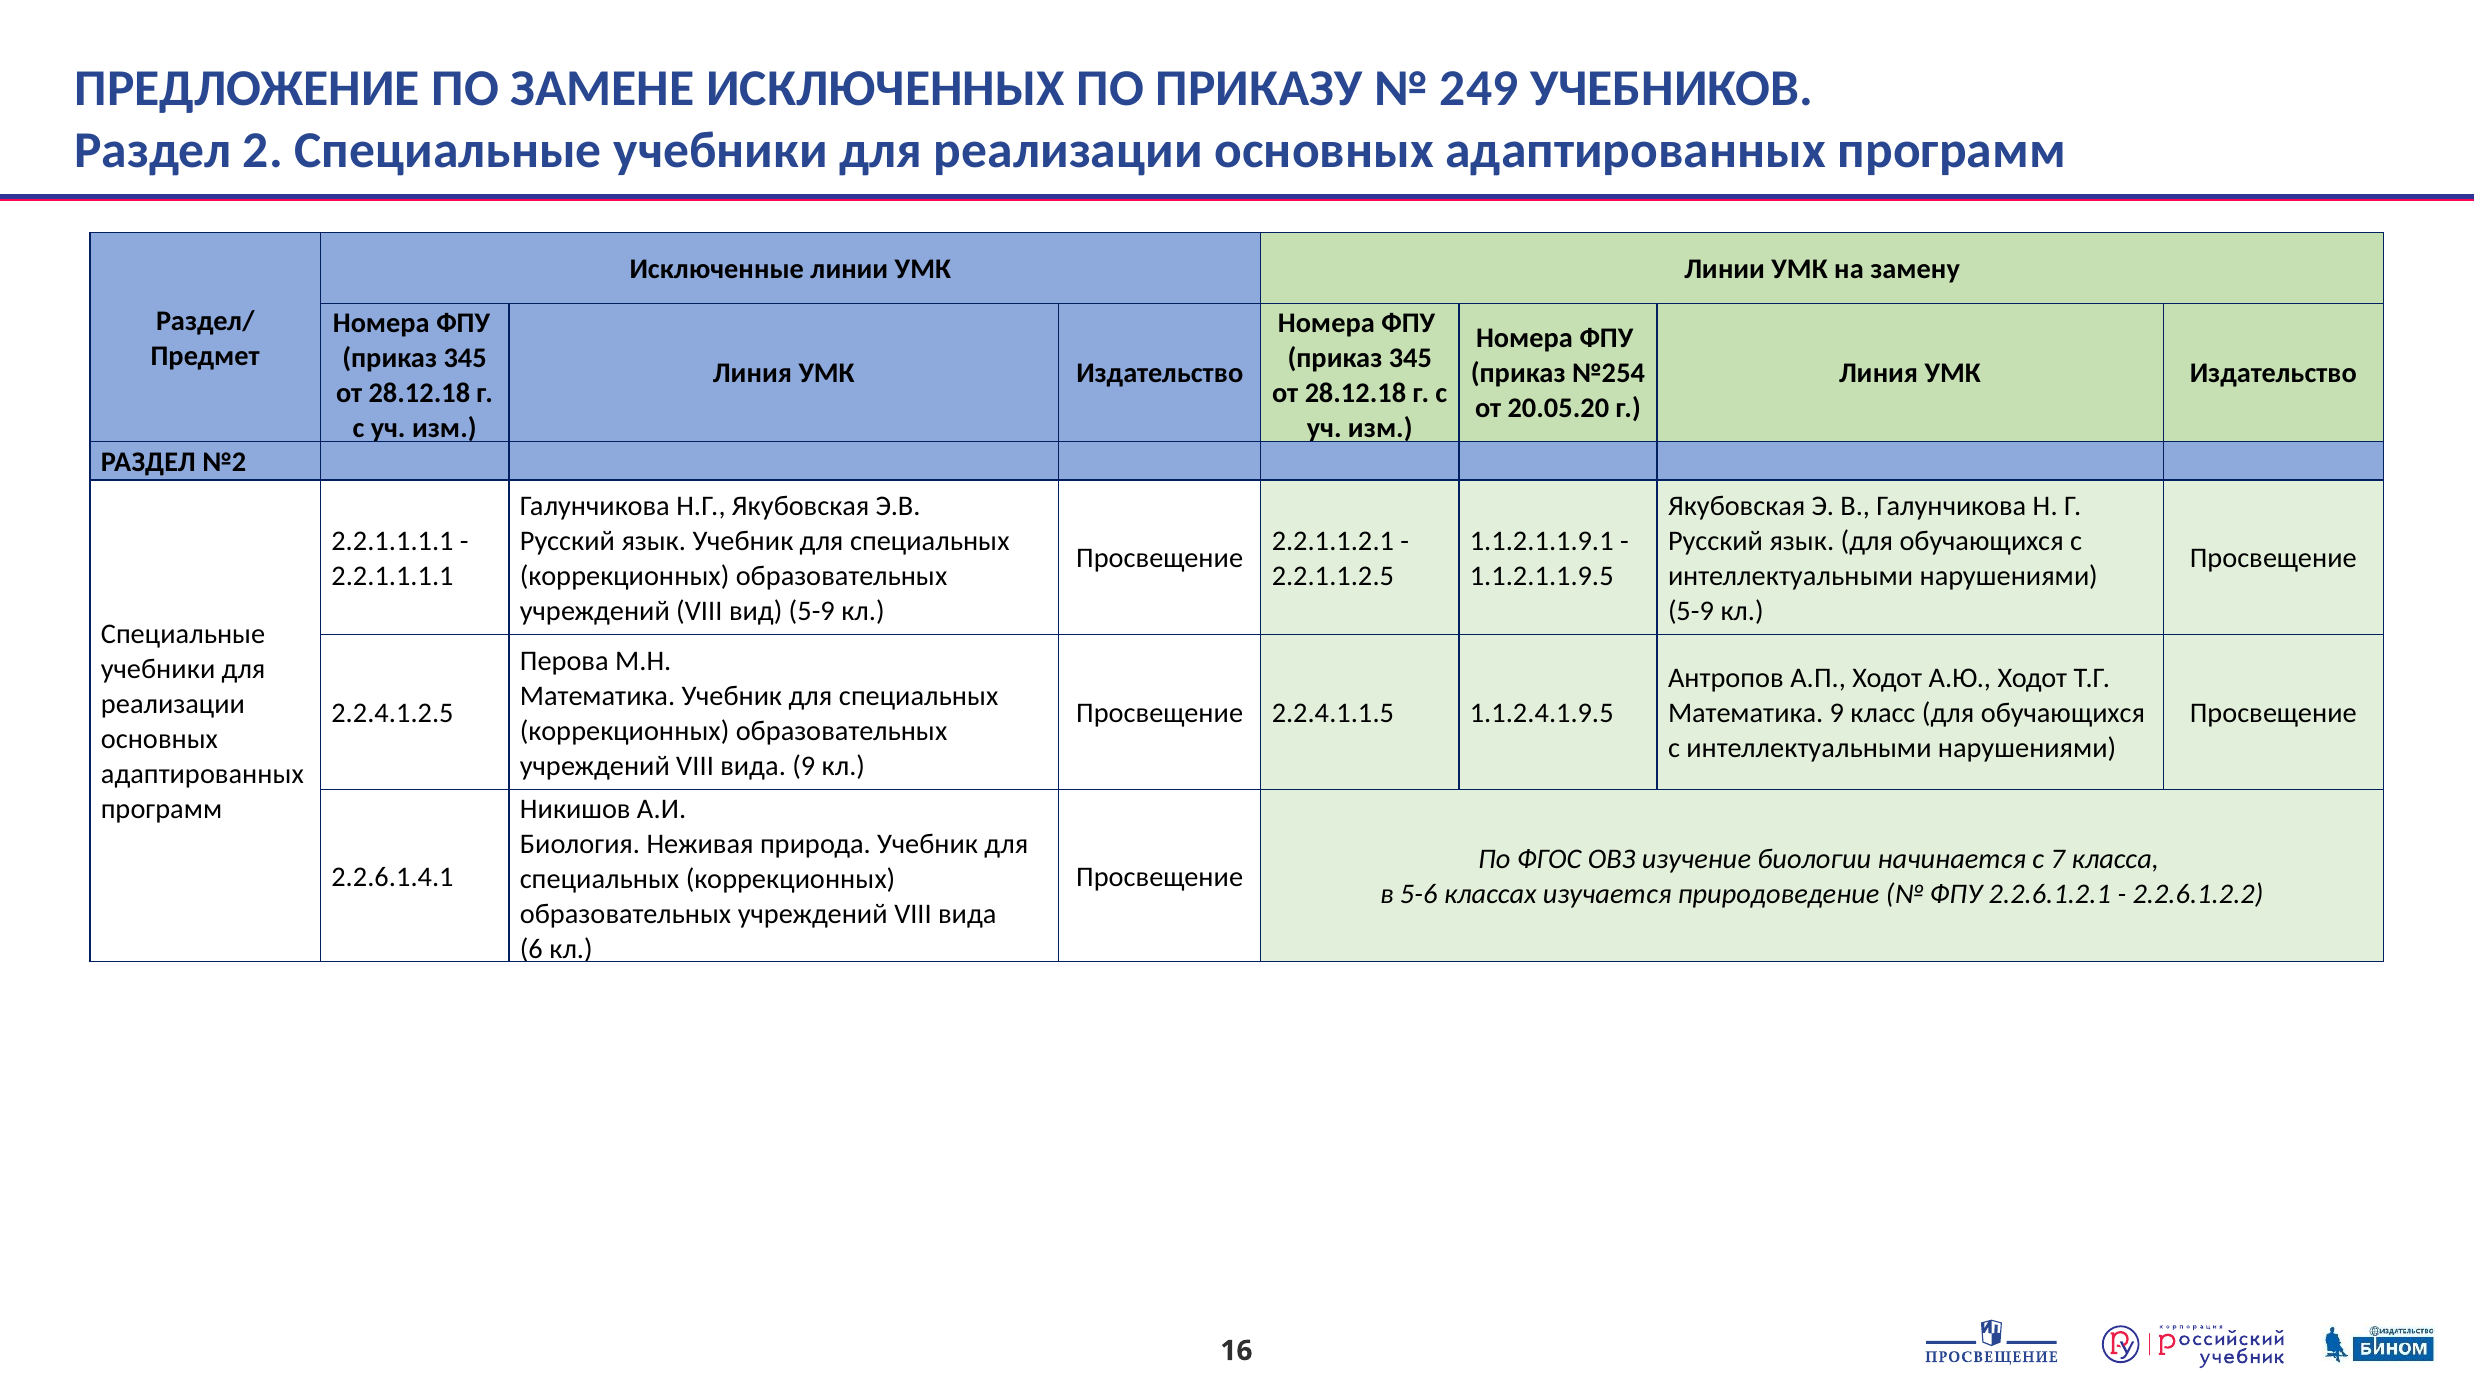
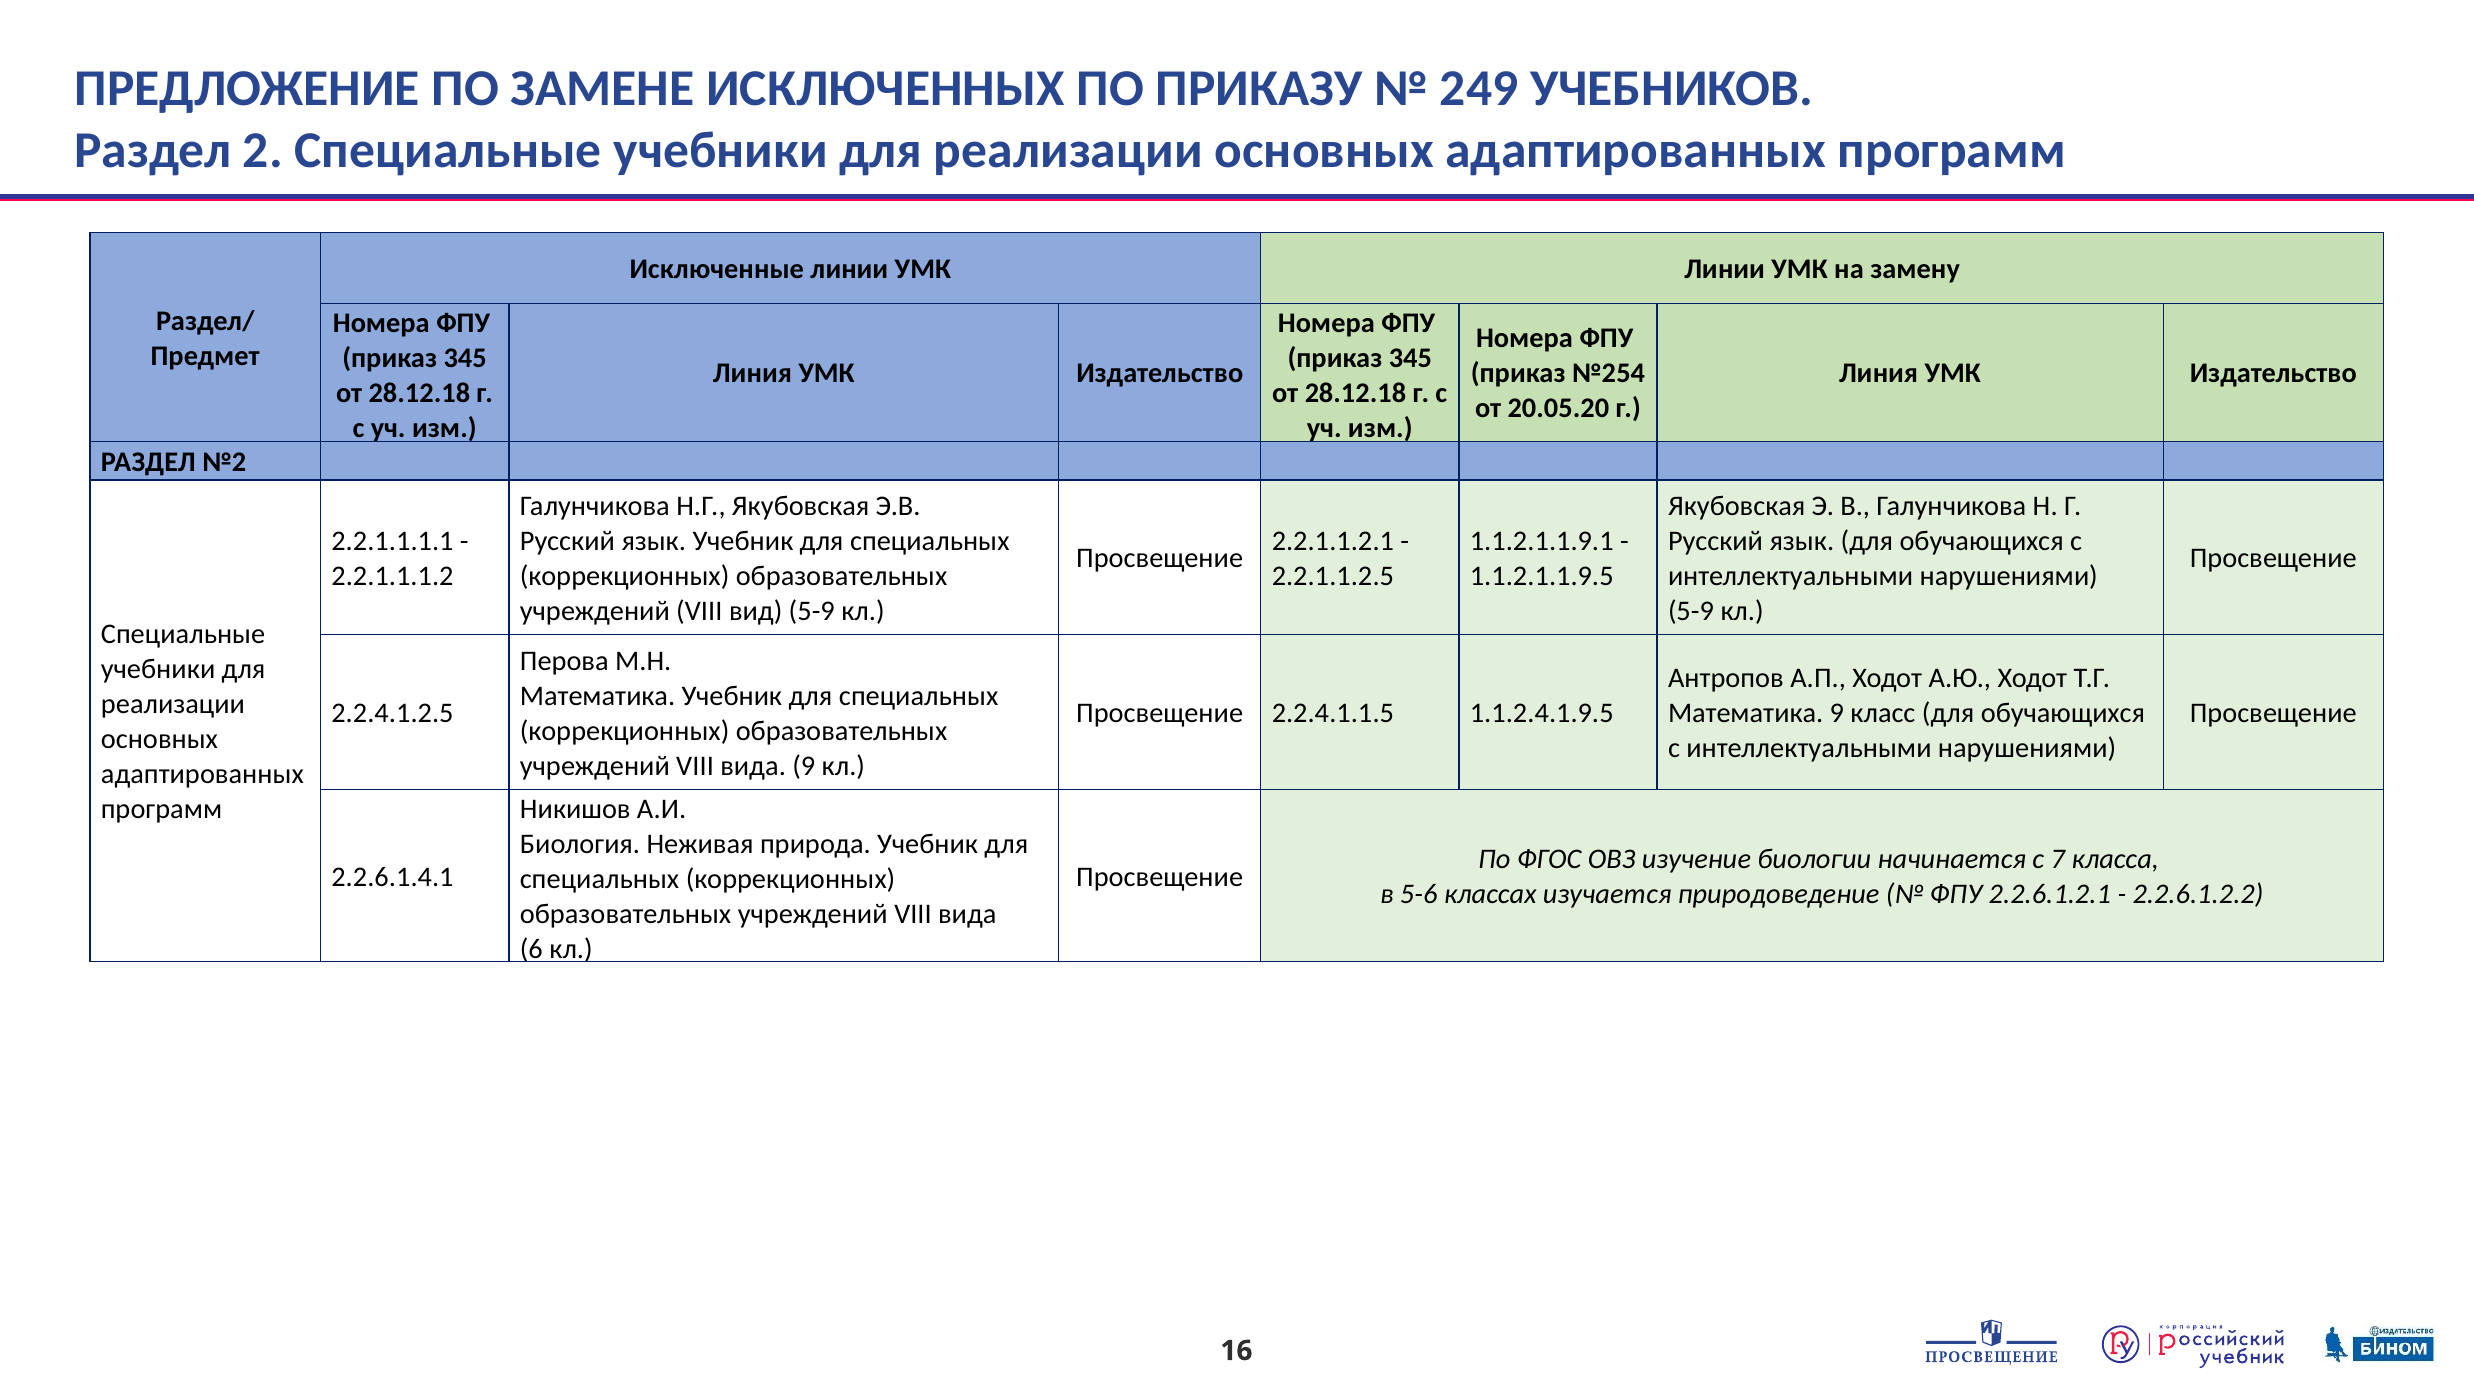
2.2.1.1.1.1 at (392, 576): 2.2.1.1.1.1 -> 2.2.1.1.1.2
